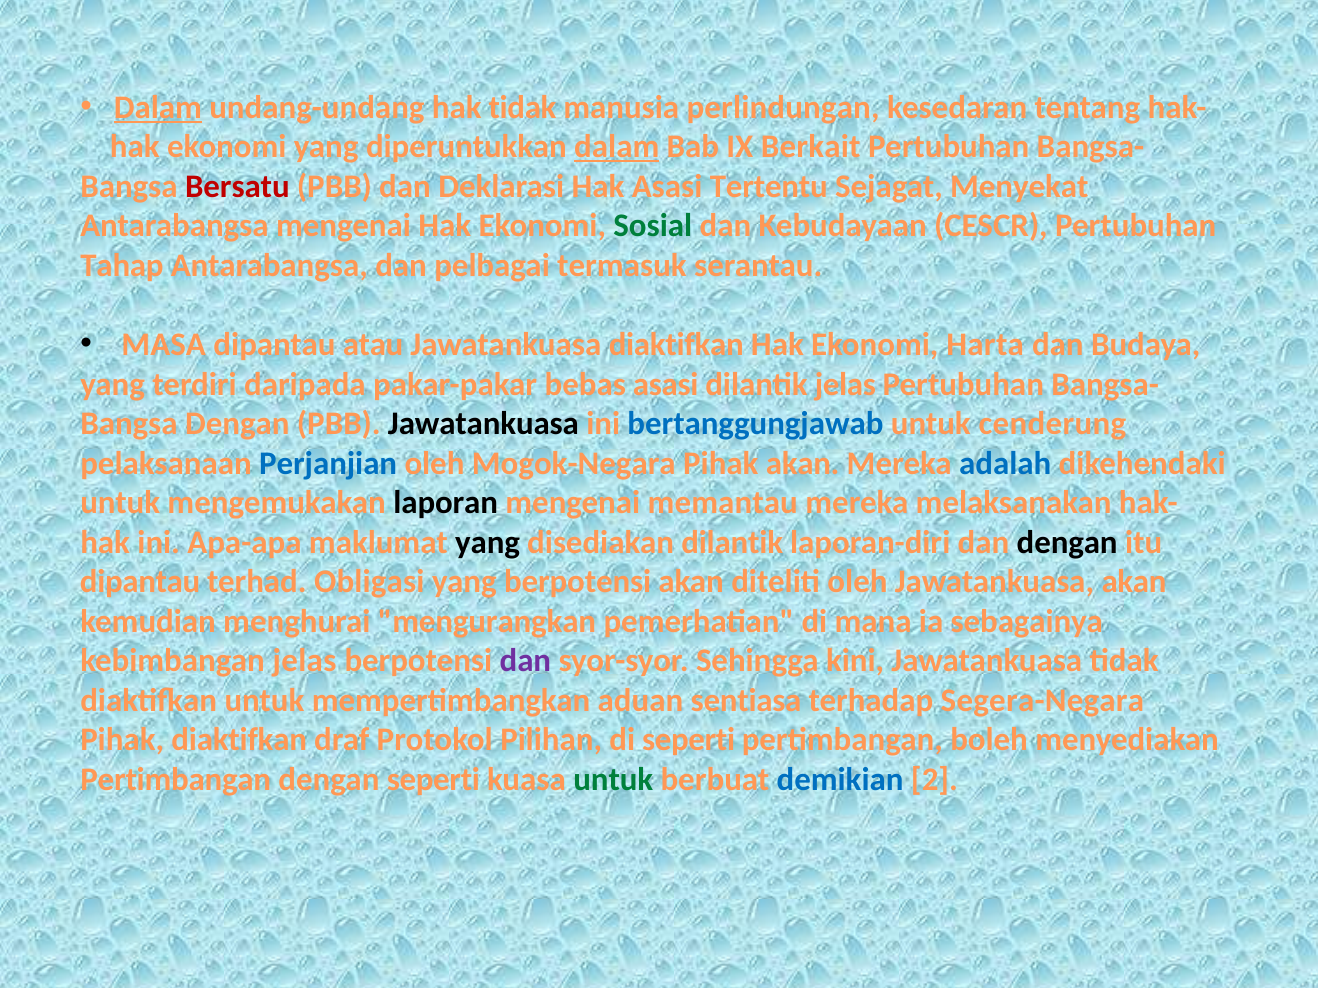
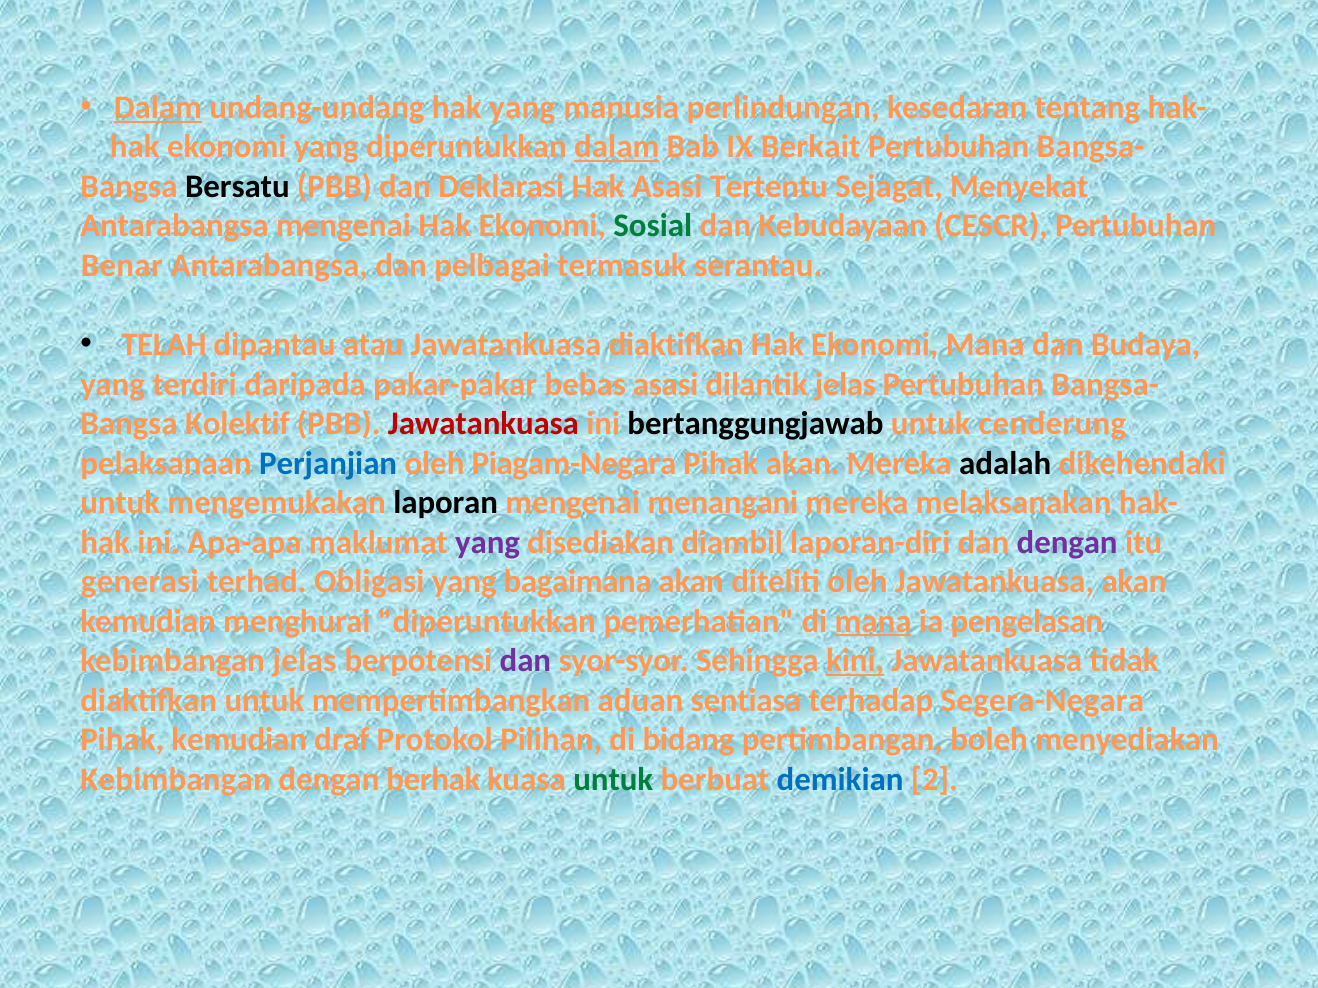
hak tidak: tidak -> yang
Bersatu colour: red -> black
Tahap: Tahap -> Benar
MASA: MASA -> TELAH
Ekonomi Harta: Harta -> Mana
Dengan at (237, 424): Dengan -> Kolektif
Jawatankuasa at (483, 424) colour: black -> red
bertanggungjawab colour: blue -> black
Mogok-Negara: Mogok-Negara -> Piagam-Negara
adalah colour: blue -> black
memantau: memantau -> menangani
yang at (488, 543) colour: black -> purple
disediakan dilantik: dilantik -> diambil
dengan at (1067, 543) colour: black -> purple
dipantau at (140, 582): dipantau -> generasi
yang berpotensi: berpotensi -> bagaimana
menghurai mengurangkan: mengurangkan -> diperuntukkan
mana at (873, 622) underline: none -> present
sebagainya: sebagainya -> pengelasan
kini underline: none -> present
Pihak diaktifkan: diaktifkan -> kemudian
di seperti: seperti -> bidang
Pertimbangan at (176, 780): Pertimbangan -> Kebimbangan
dengan seperti: seperti -> berhak
